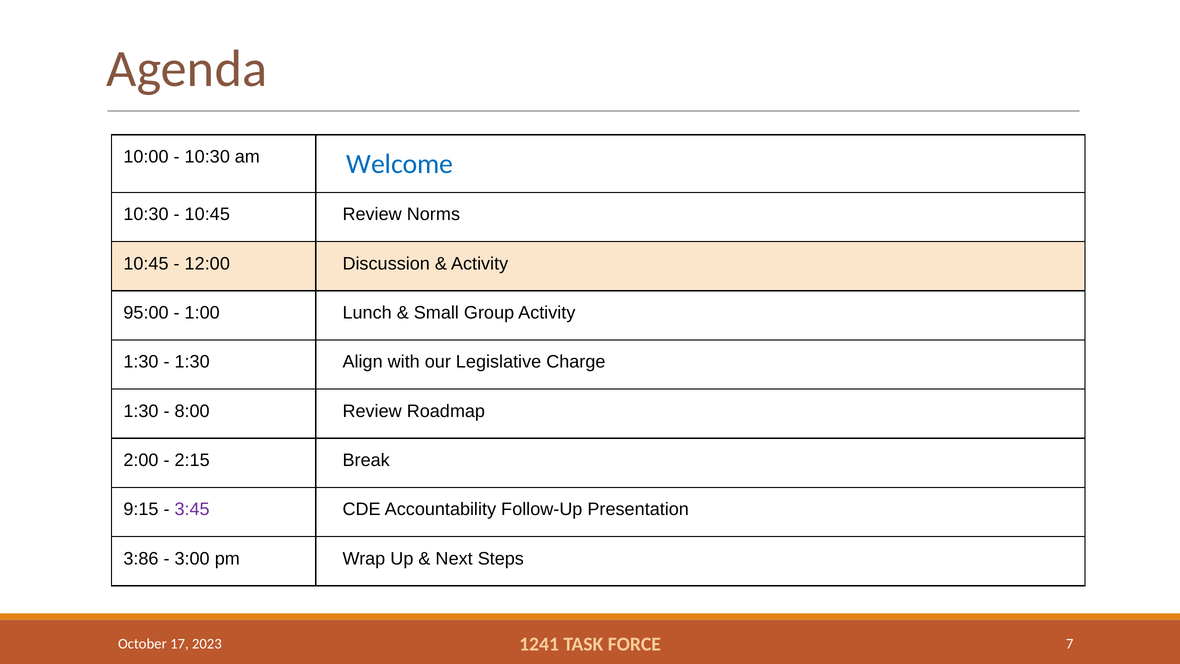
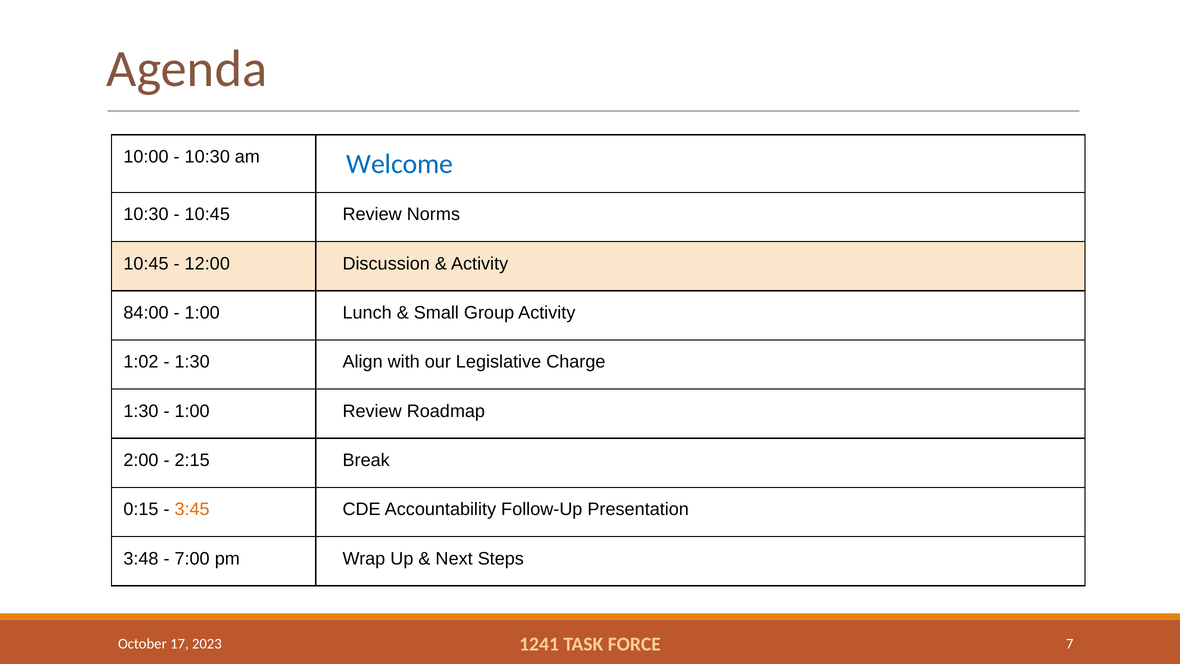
95:00: 95:00 -> 84:00
1:30 at (141, 362): 1:30 -> 1:02
8:00 at (192, 411): 8:00 -> 1:00
9:15: 9:15 -> 0:15
3:45 colour: purple -> orange
3:86: 3:86 -> 3:48
3:00: 3:00 -> 7:00
